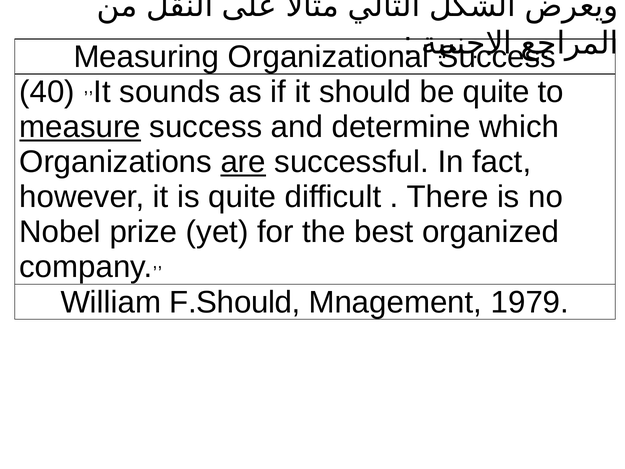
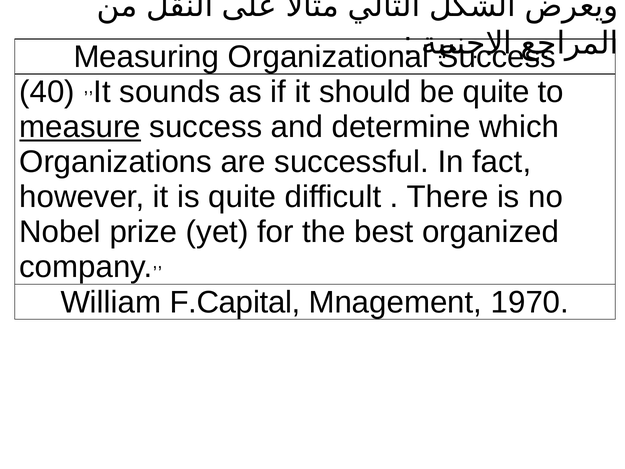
are underline: present -> none
F.Should: F.Should -> F.Capital
1979: 1979 -> 1970
